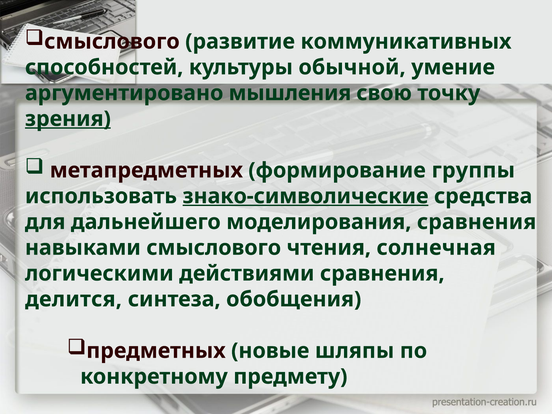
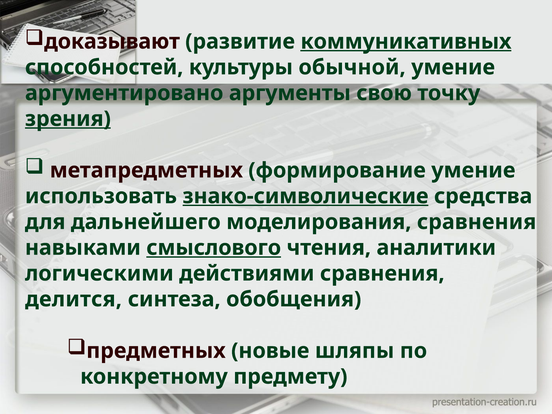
смыслового at (112, 42): смыслового -> доказывают
коммуникативных underline: none -> present
мышления: мышления -> аргументы
формирование группы: группы -> умение
смыслового at (214, 248) underline: none -> present
солнечная: солнечная -> аналитики
